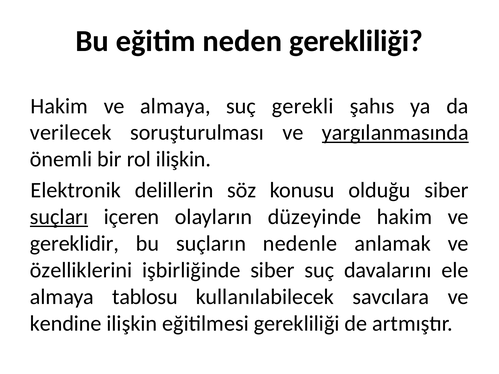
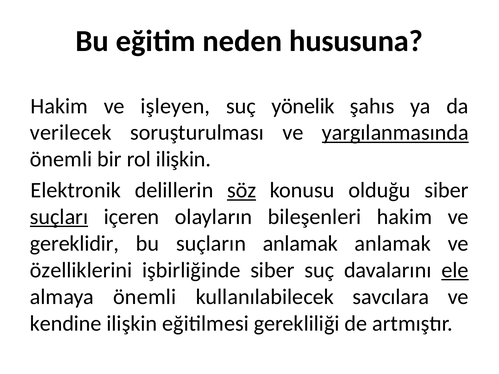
neden gerekliliği: gerekliliği -> hususuna
ve almaya: almaya -> işleyen
gerekli: gerekli -> yönelik
söz underline: none -> present
düzeyinde: düzeyinde -> bileşenleri
suçların nedenle: nedenle -> anlamak
ele underline: none -> present
almaya tablosu: tablosu -> önemli
